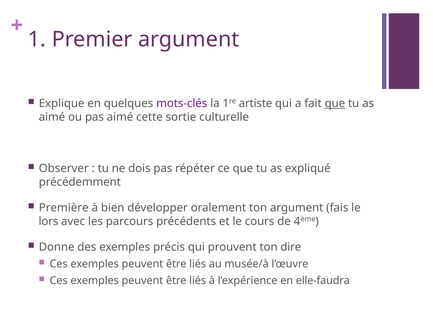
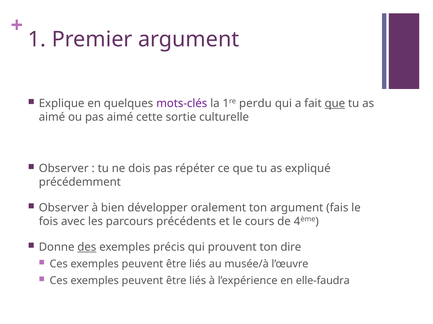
artiste: artiste -> perdu
Première at (64, 208): Première -> Observer
lors: lors -> fois
des underline: none -> present
